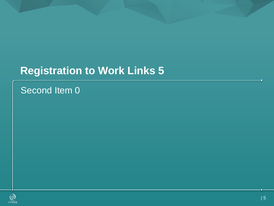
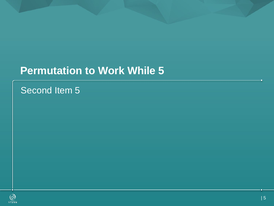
Registration: Registration -> Permutation
Links: Links -> While
Item 0: 0 -> 5
